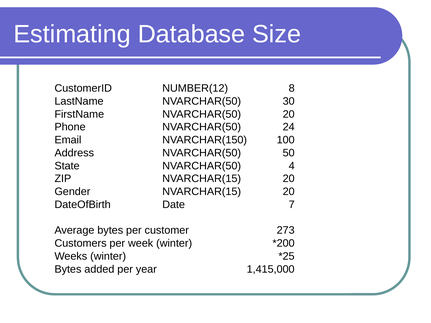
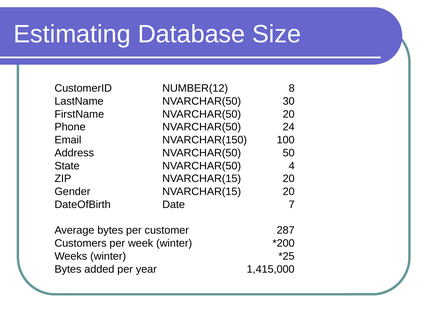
273: 273 -> 287
